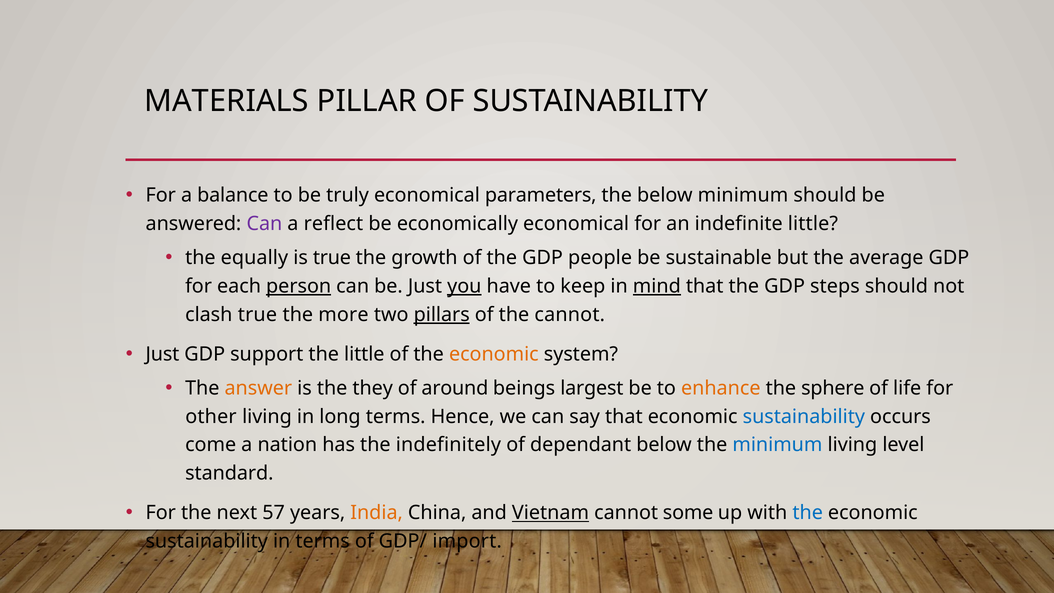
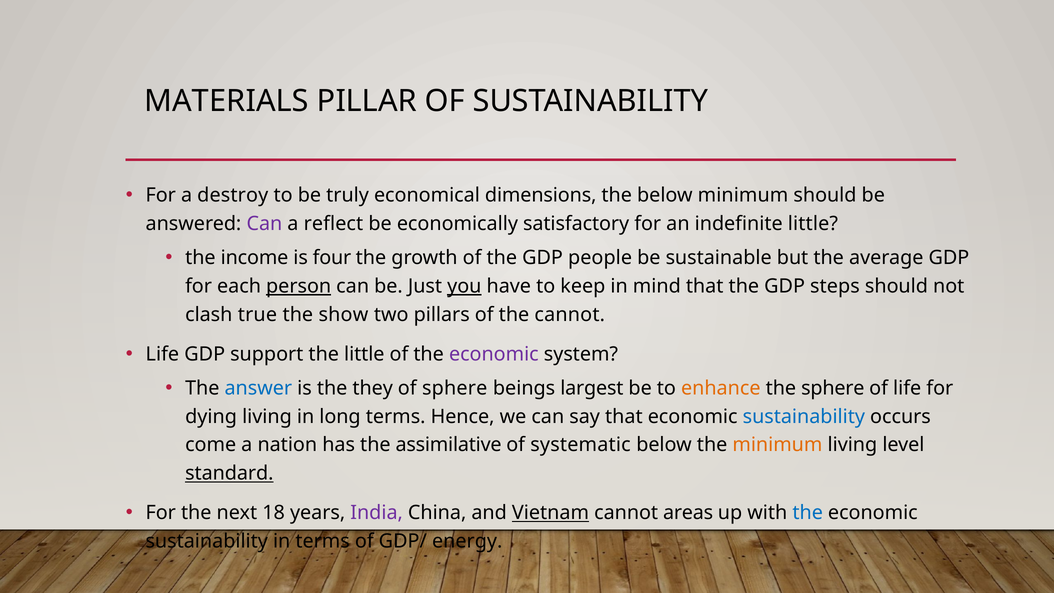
balance: balance -> destroy
parameters: parameters -> dimensions
economically economical: economical -> satisfactory
equally: equally -> income
is true: true -> four
mind underline: present -> none
more: more -> show
pillars underline: present -> none
Just at (162, 354): Just -> Life
economic at (494, 354) colour: orange -> purple
answer colour: orange -> blue
of around: around -> sphere
other: other -> dying
indefinitely: indefinitely -> assimilative
dependant: dependant -> systematic
minimum at (777, 445) colour: blue -> orange
standard underline: none -> present
57: 57 -> 18
India colour: orange -> purple
some: some -> areas
import: import -> energy
